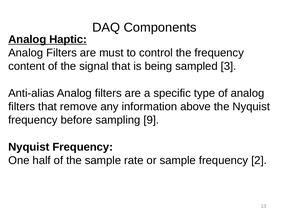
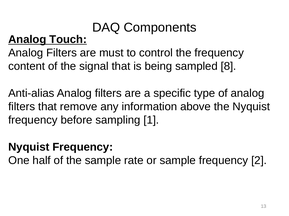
Haptic: Haptic -> Touch
3: 3 -> 8
9: 9 -> 1
